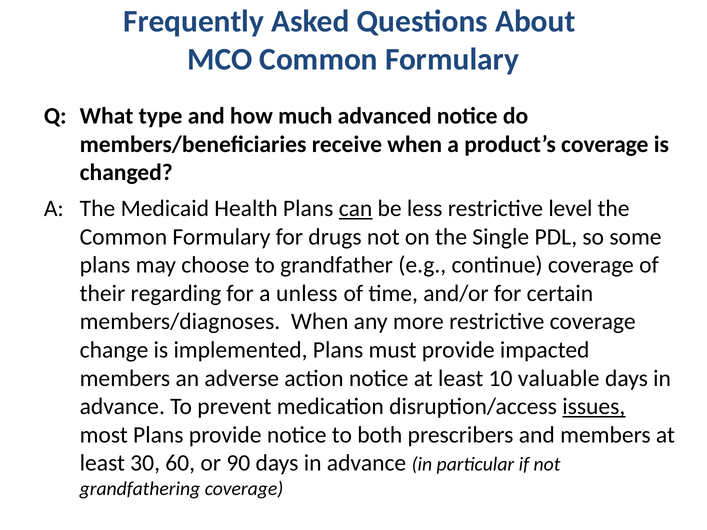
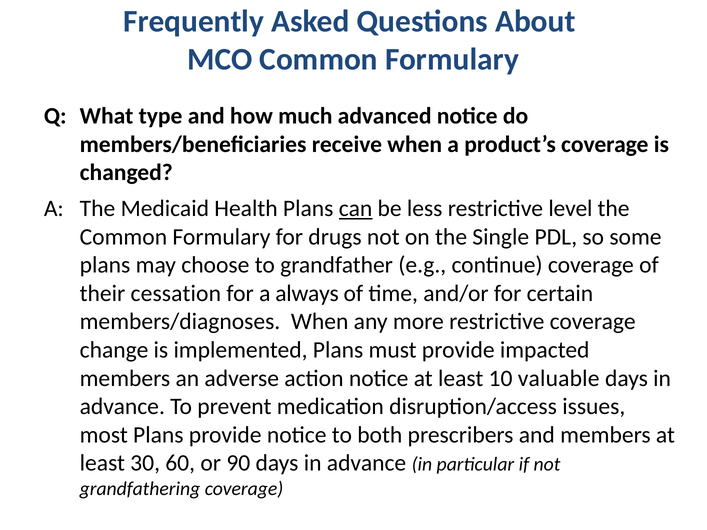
regarding: regarding -> cessation
unless: unless -> always
issues underline: present -> none
